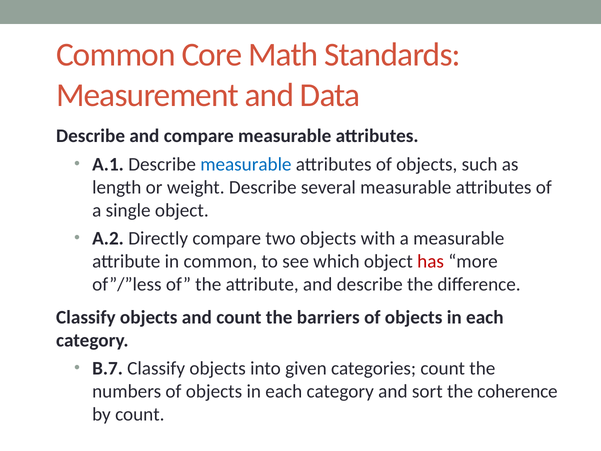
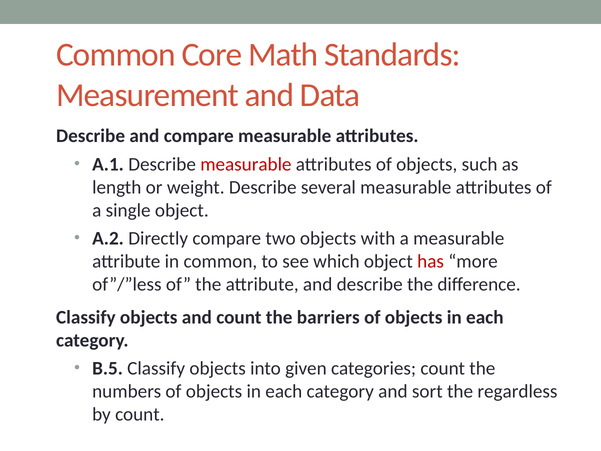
measurable at (246, 164) colour: blue -> red
B.7: B.7 -> B.5
coherence: coherence -> regardless
